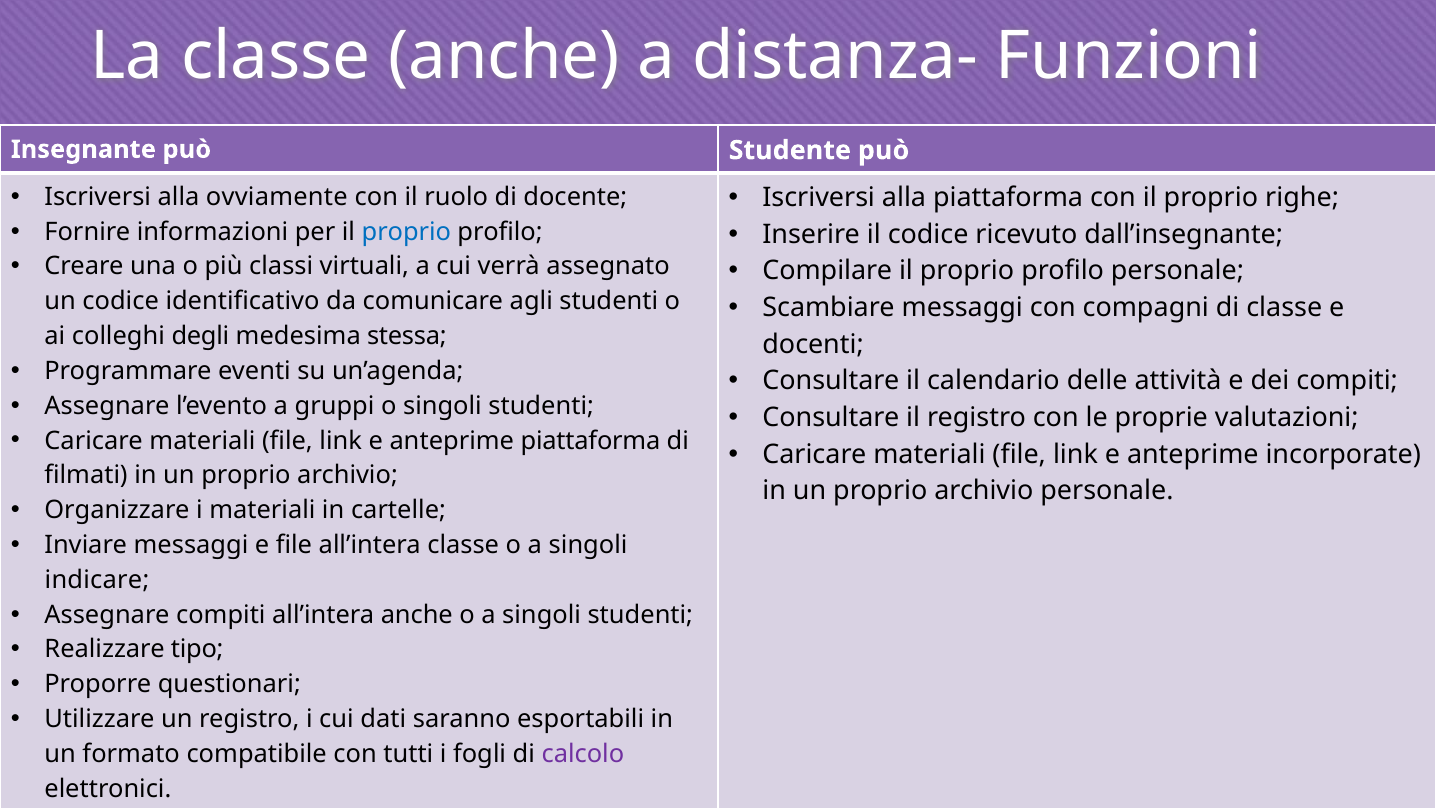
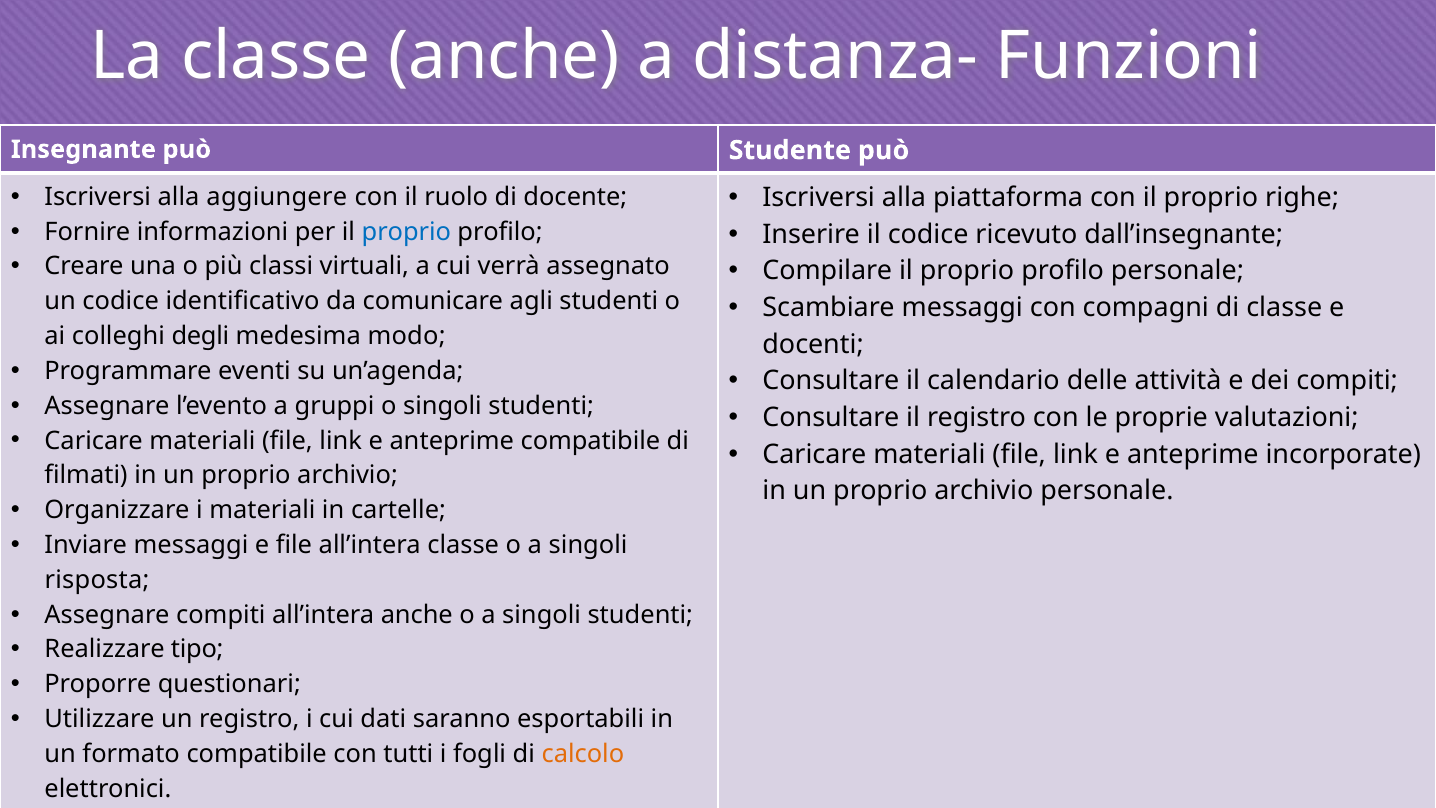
ovviamente: ovviamente -> aggiungere
stessa: stessa -> modo
anteprime piattaforma: piattaforma -> compatibile
indicare: indicare -> risposta
calcolo colour: purple -> orange
